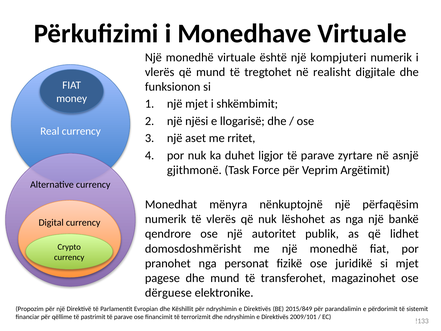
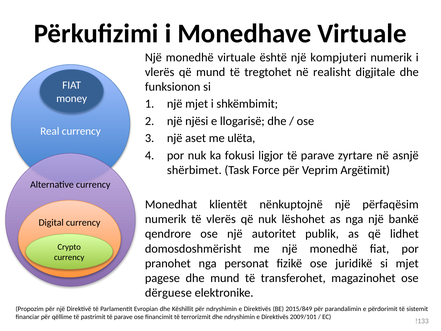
rritet: rritet -> ulëta
duhet: duhet -> fokusi
gjithmonë: gjithmonë -> shërbimet
mënyra: mënyra -> klientët
